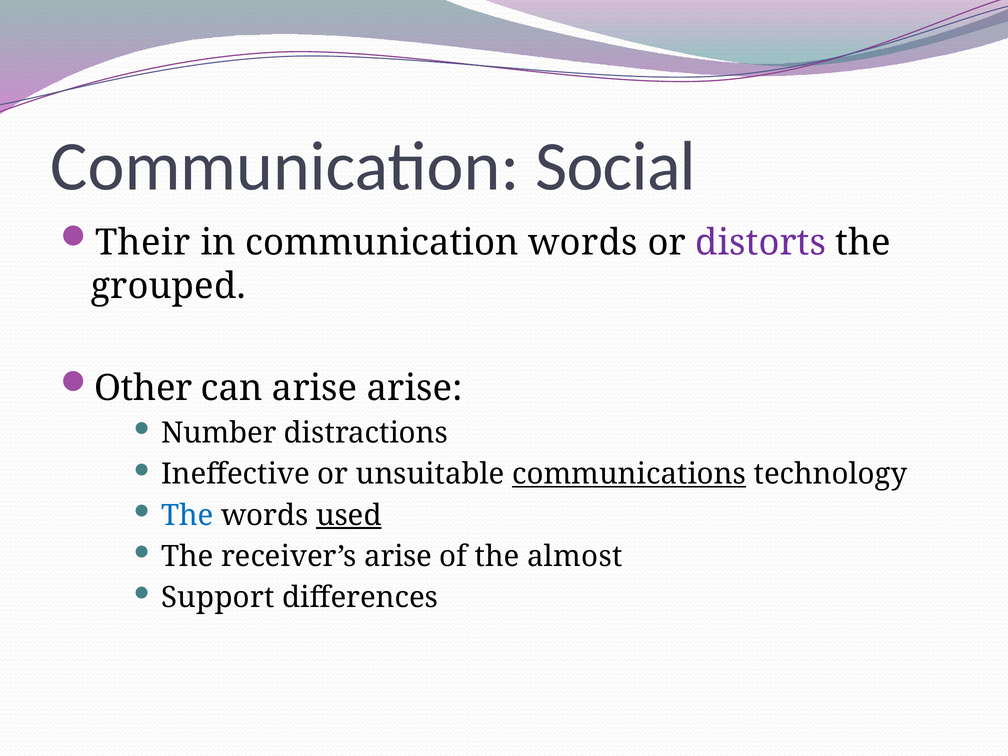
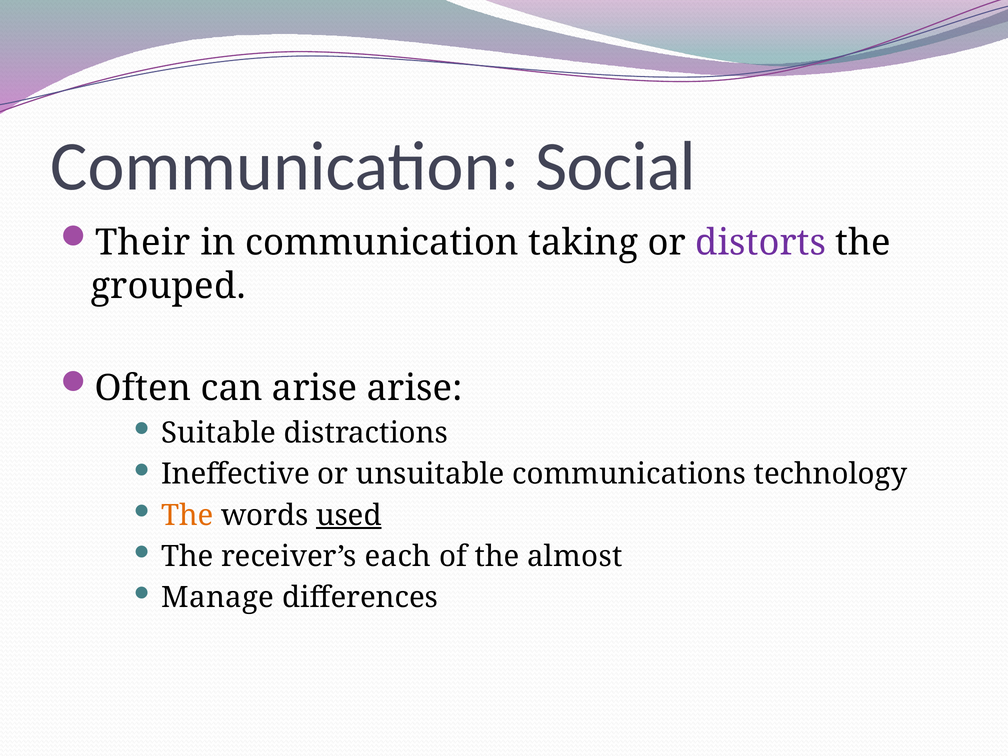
communication words: words -> taking
Other: Other -> Often
Number: Number -> Suitable
communications underline: present -> none
The at (187, 515) colour: blue -> orange
receiver’s arise: arise -> each
Support: Support -> Manage
